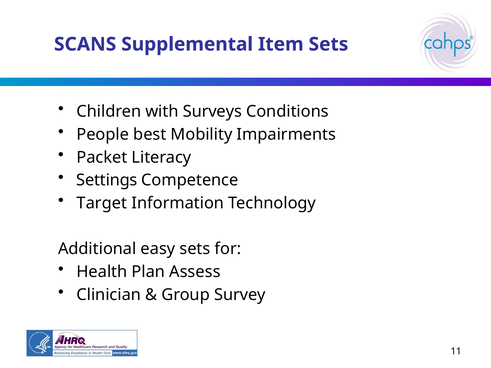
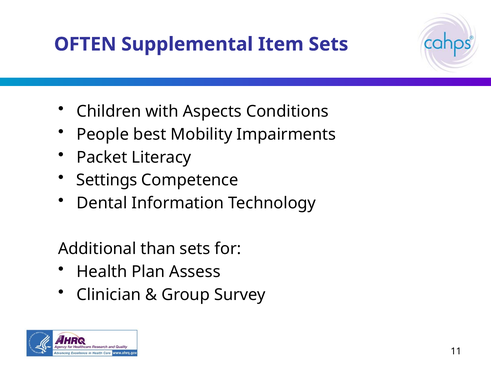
SCANS: SCANS -> OFTEN
Surveys: Surveys -> Aspects
Target: Target -> Dental
easy: easy -> than
